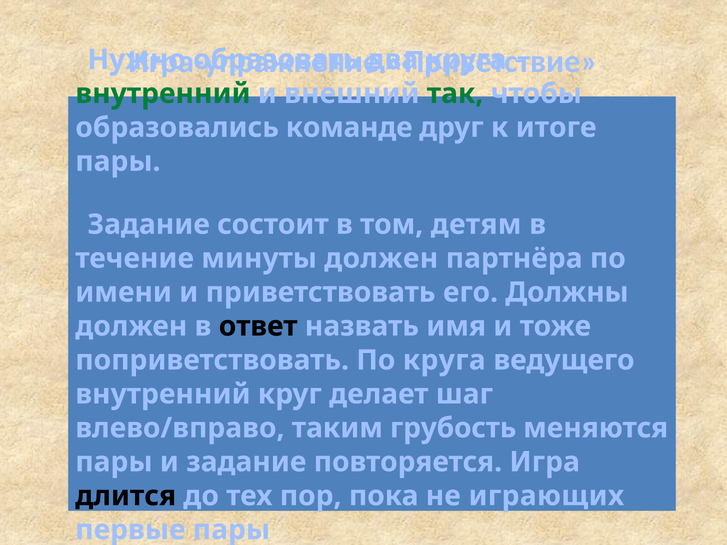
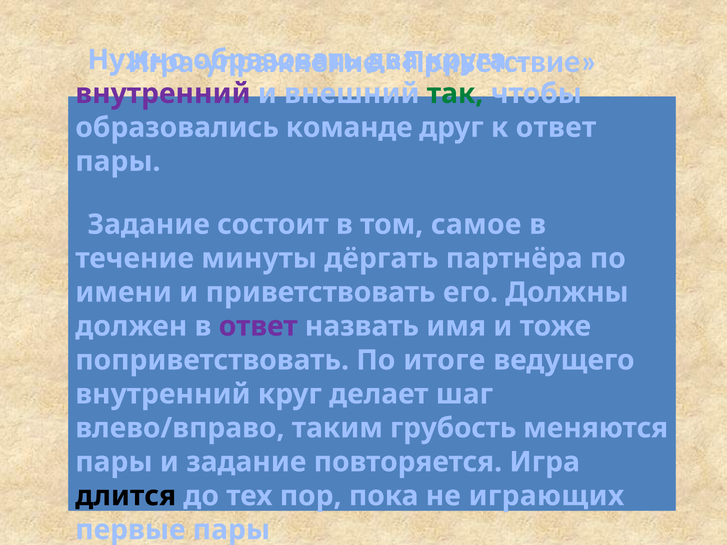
внутренний at (163, 94) colour: green -> purple
к итоге: итоге -> ответ
детям: детям -> самое
минуты должен: должен -> дёргать
ответ at (258, 326) colour: black -> purple
По круга: круга -> итоге
